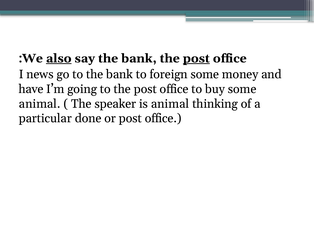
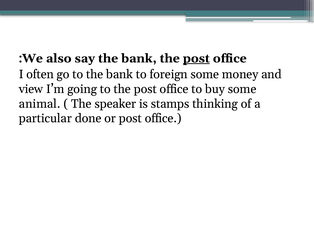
also underline: present -> none
news: news -> often
have: have -> view
is animal: animal -> stamps
